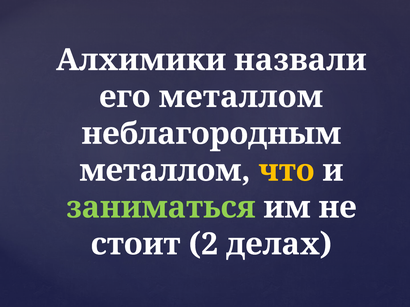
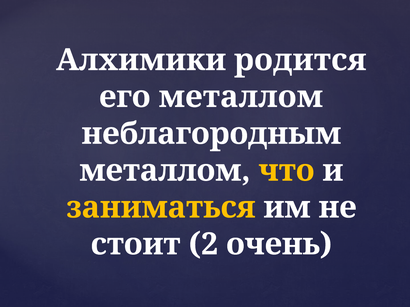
назвали: назвали -> родится
заниматься colour: light green -> yellow
делах: делах -> очень
